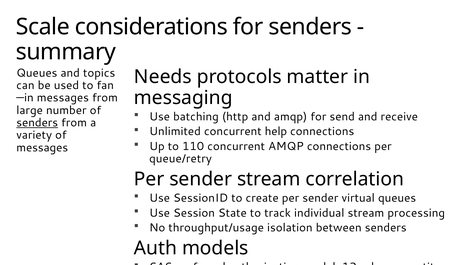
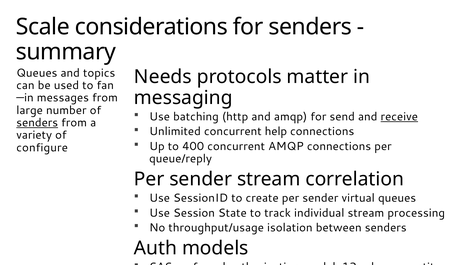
receive underline: none -> present
110: 110 -> 400
messages at (42, 148): messages -> configure
queue/retry: queue/retry -> queue/reply
